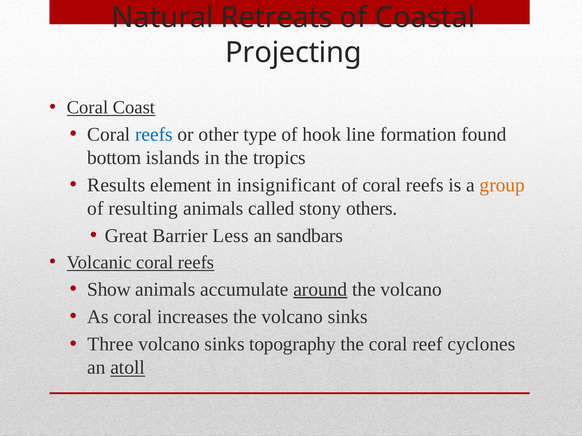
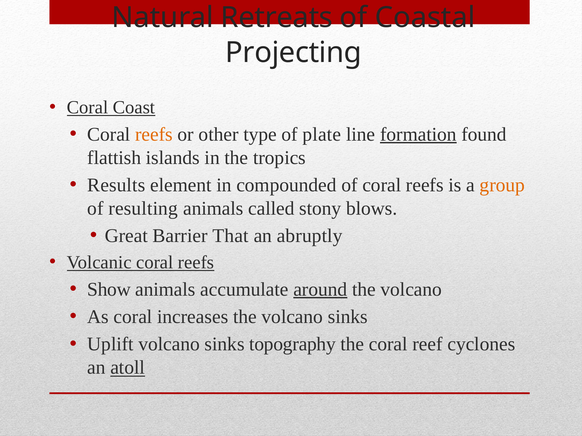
reefs at (154, 135) colour: blue -> orange
hook: hook -> plate
formation underline: none -> present
bottom: bottom -> flattish
insignificant: insignificant -> compounded
others: others -> blows
Less: Less -> That
sandbars: sandbars -> abruptly
Three: Three -> Uplift
